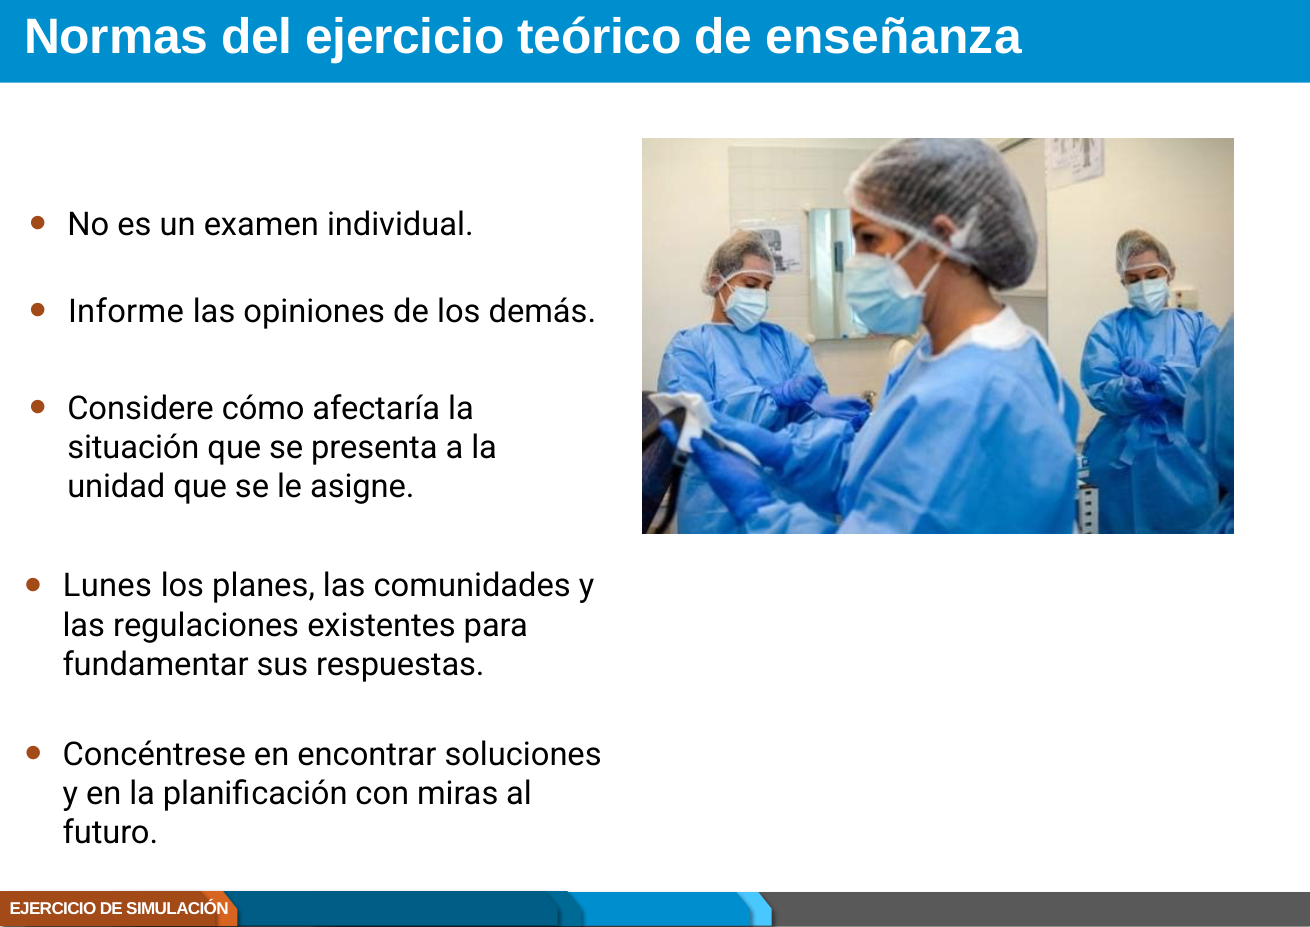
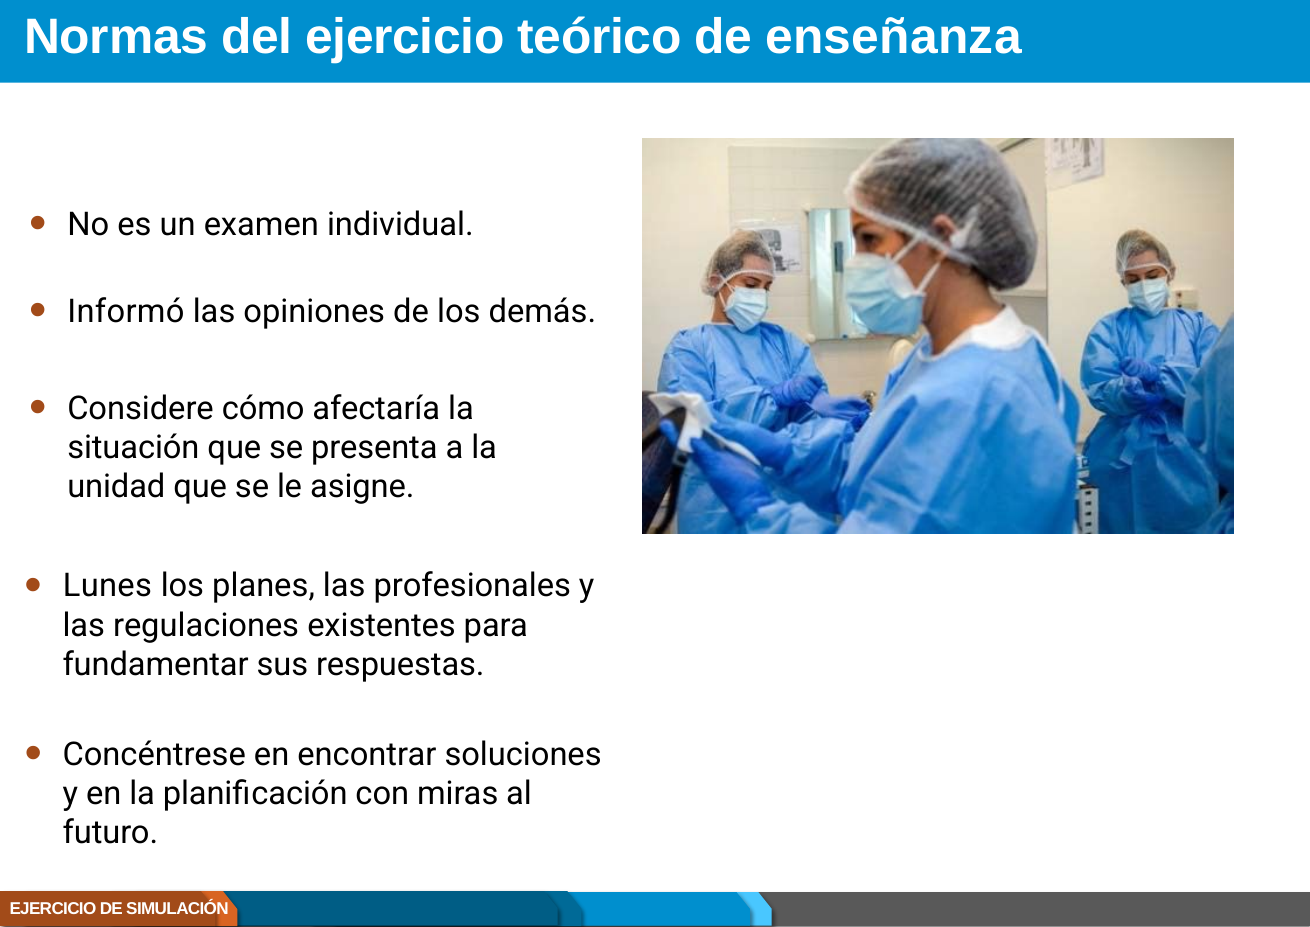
Informe: Informe -> Informó
comunidades: comunidades -> profesionales
